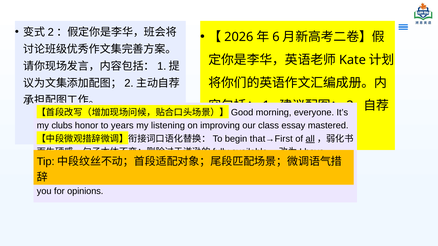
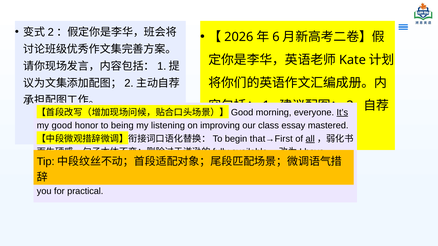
It’s underline: none -> present
clubs: clubs -> good
years: years -> being
opinions: opinions -> practical
